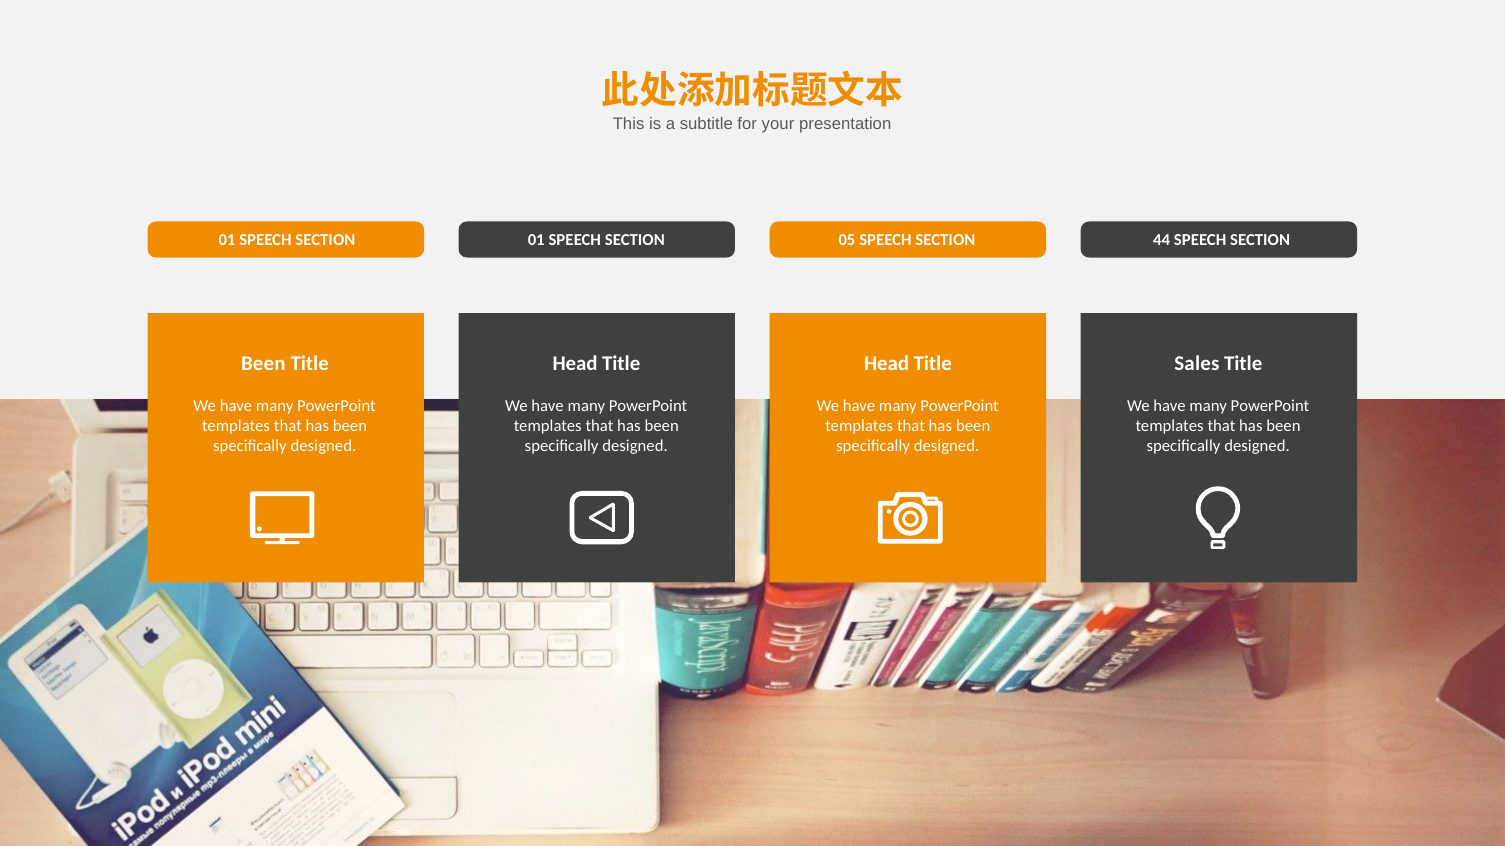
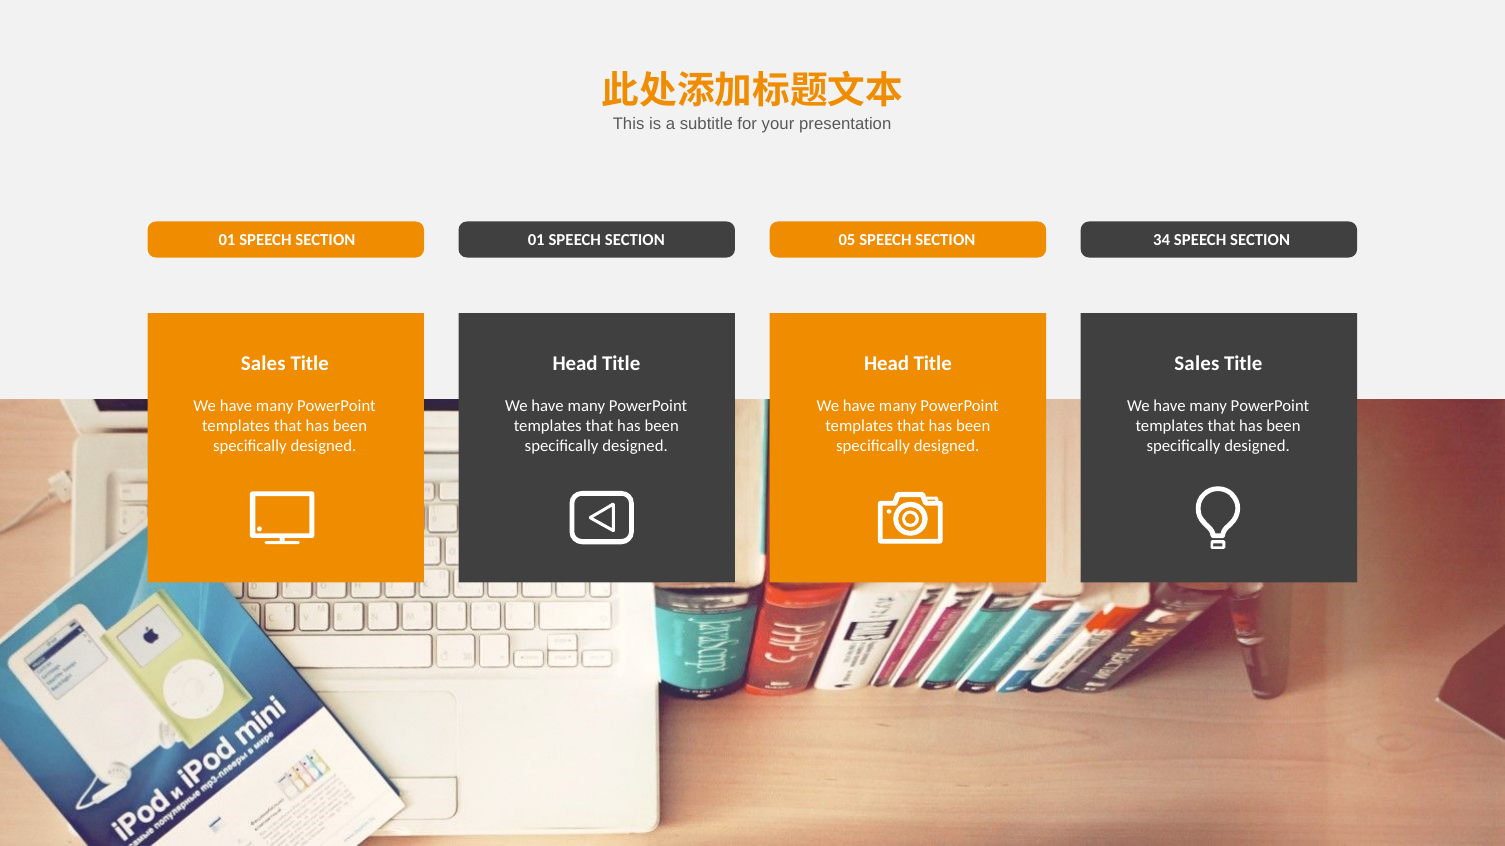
44: 44 -> 34
Been at (263, 363): Been -> Sales
